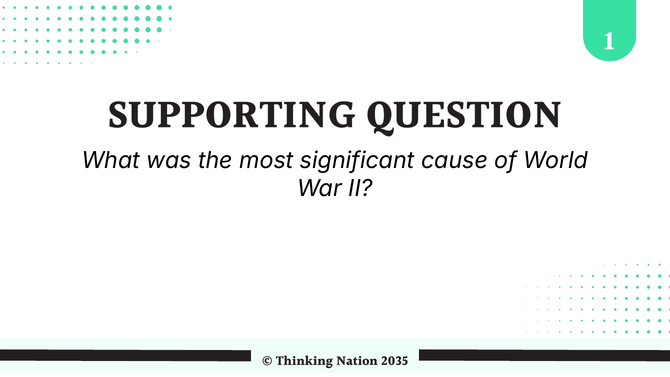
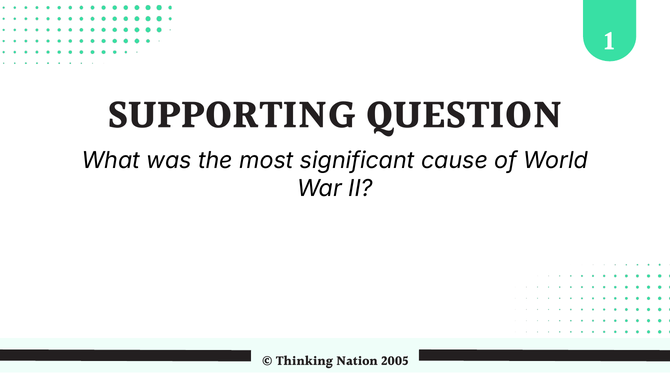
2035: 2035 -> 2005
